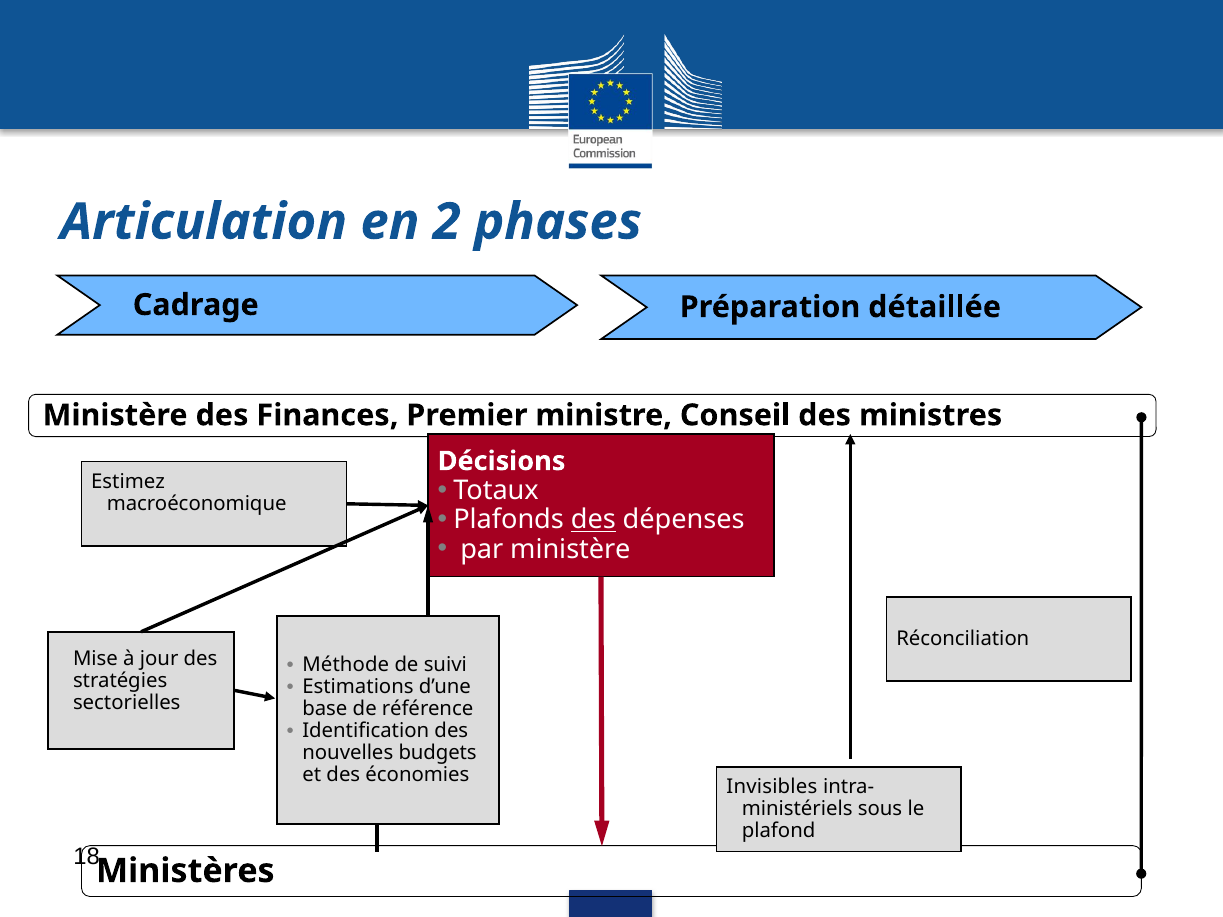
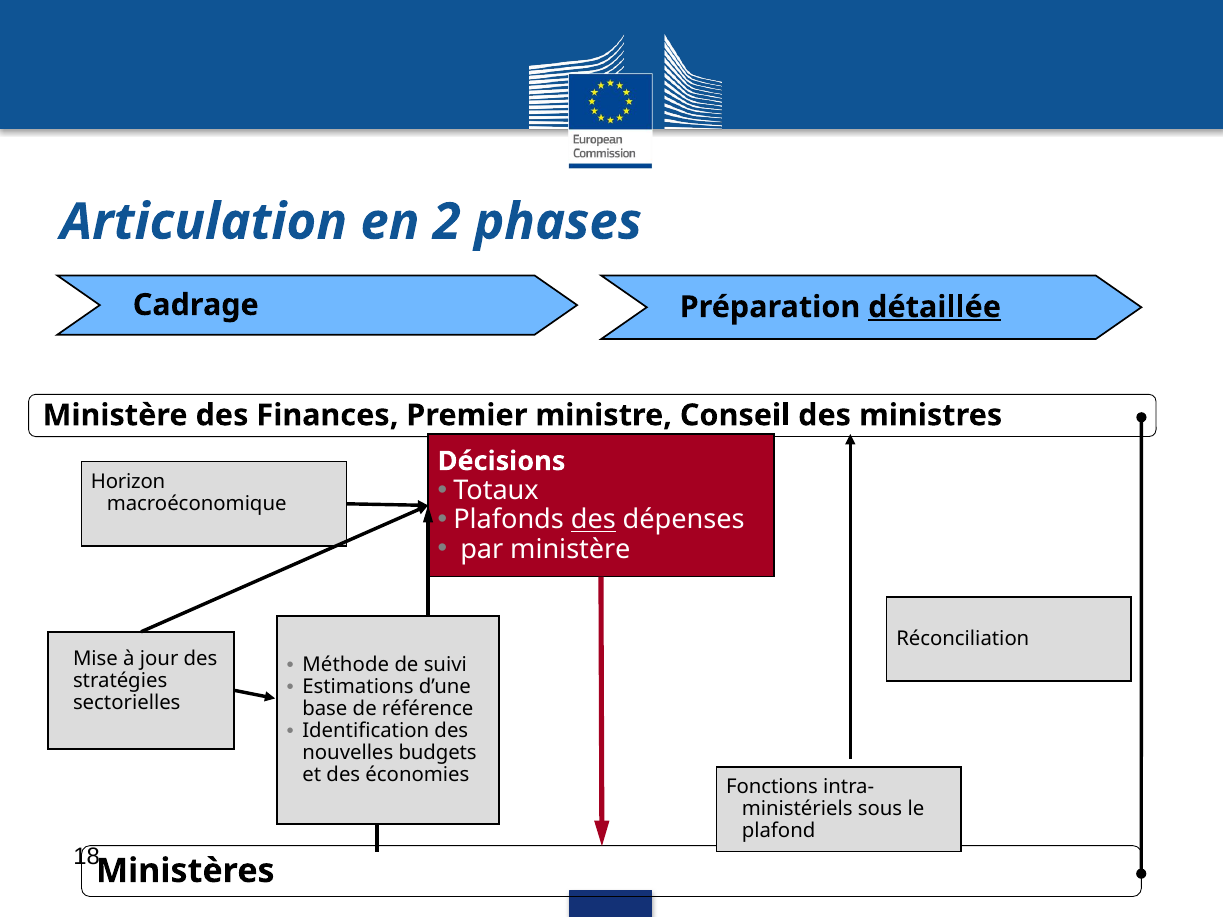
détaillée underline: none -> present
Estimez: Estimez -> Horizon
Invisibles: Invisibles -> Fonctions
